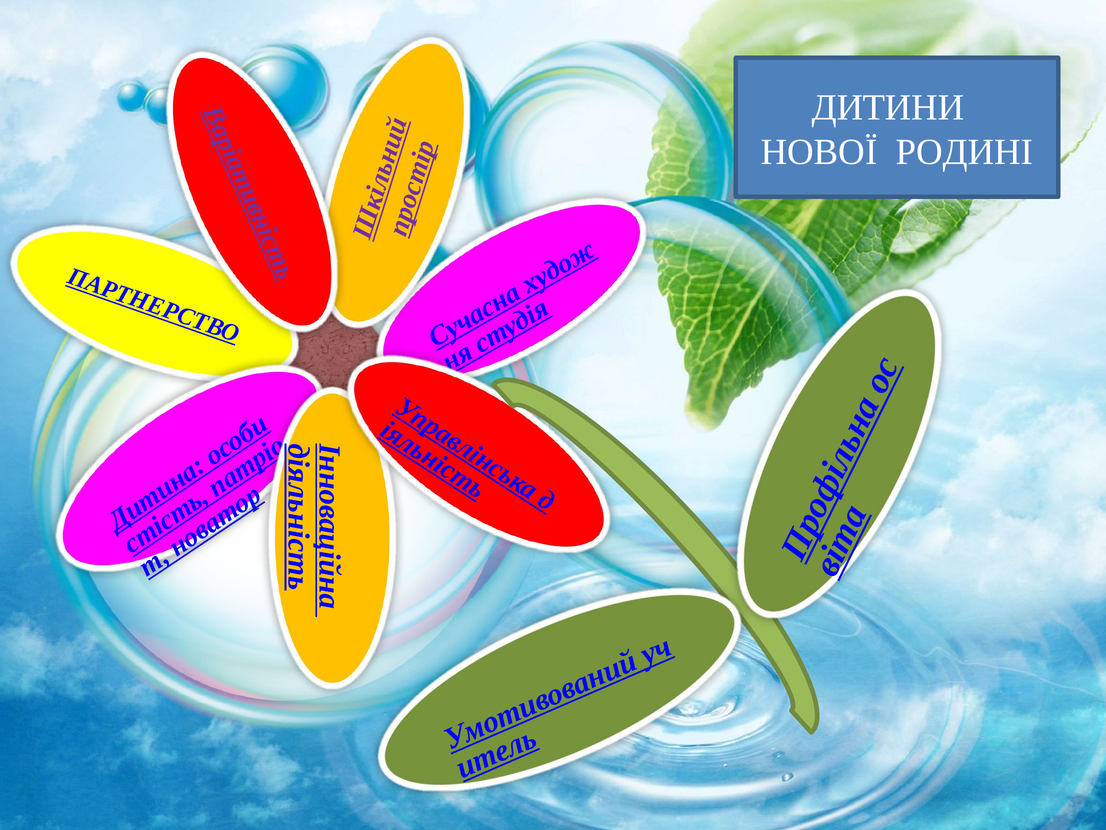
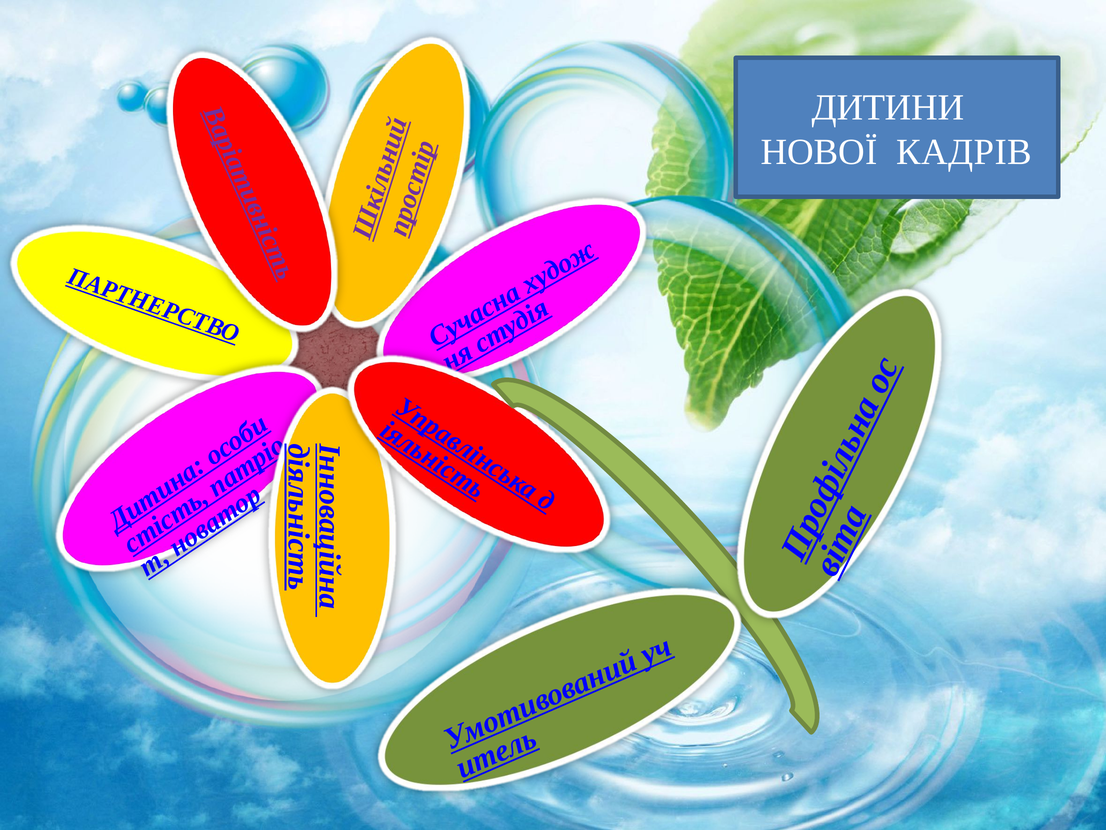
РОДИНІ: РОДИНІ -> КАДРІВ
